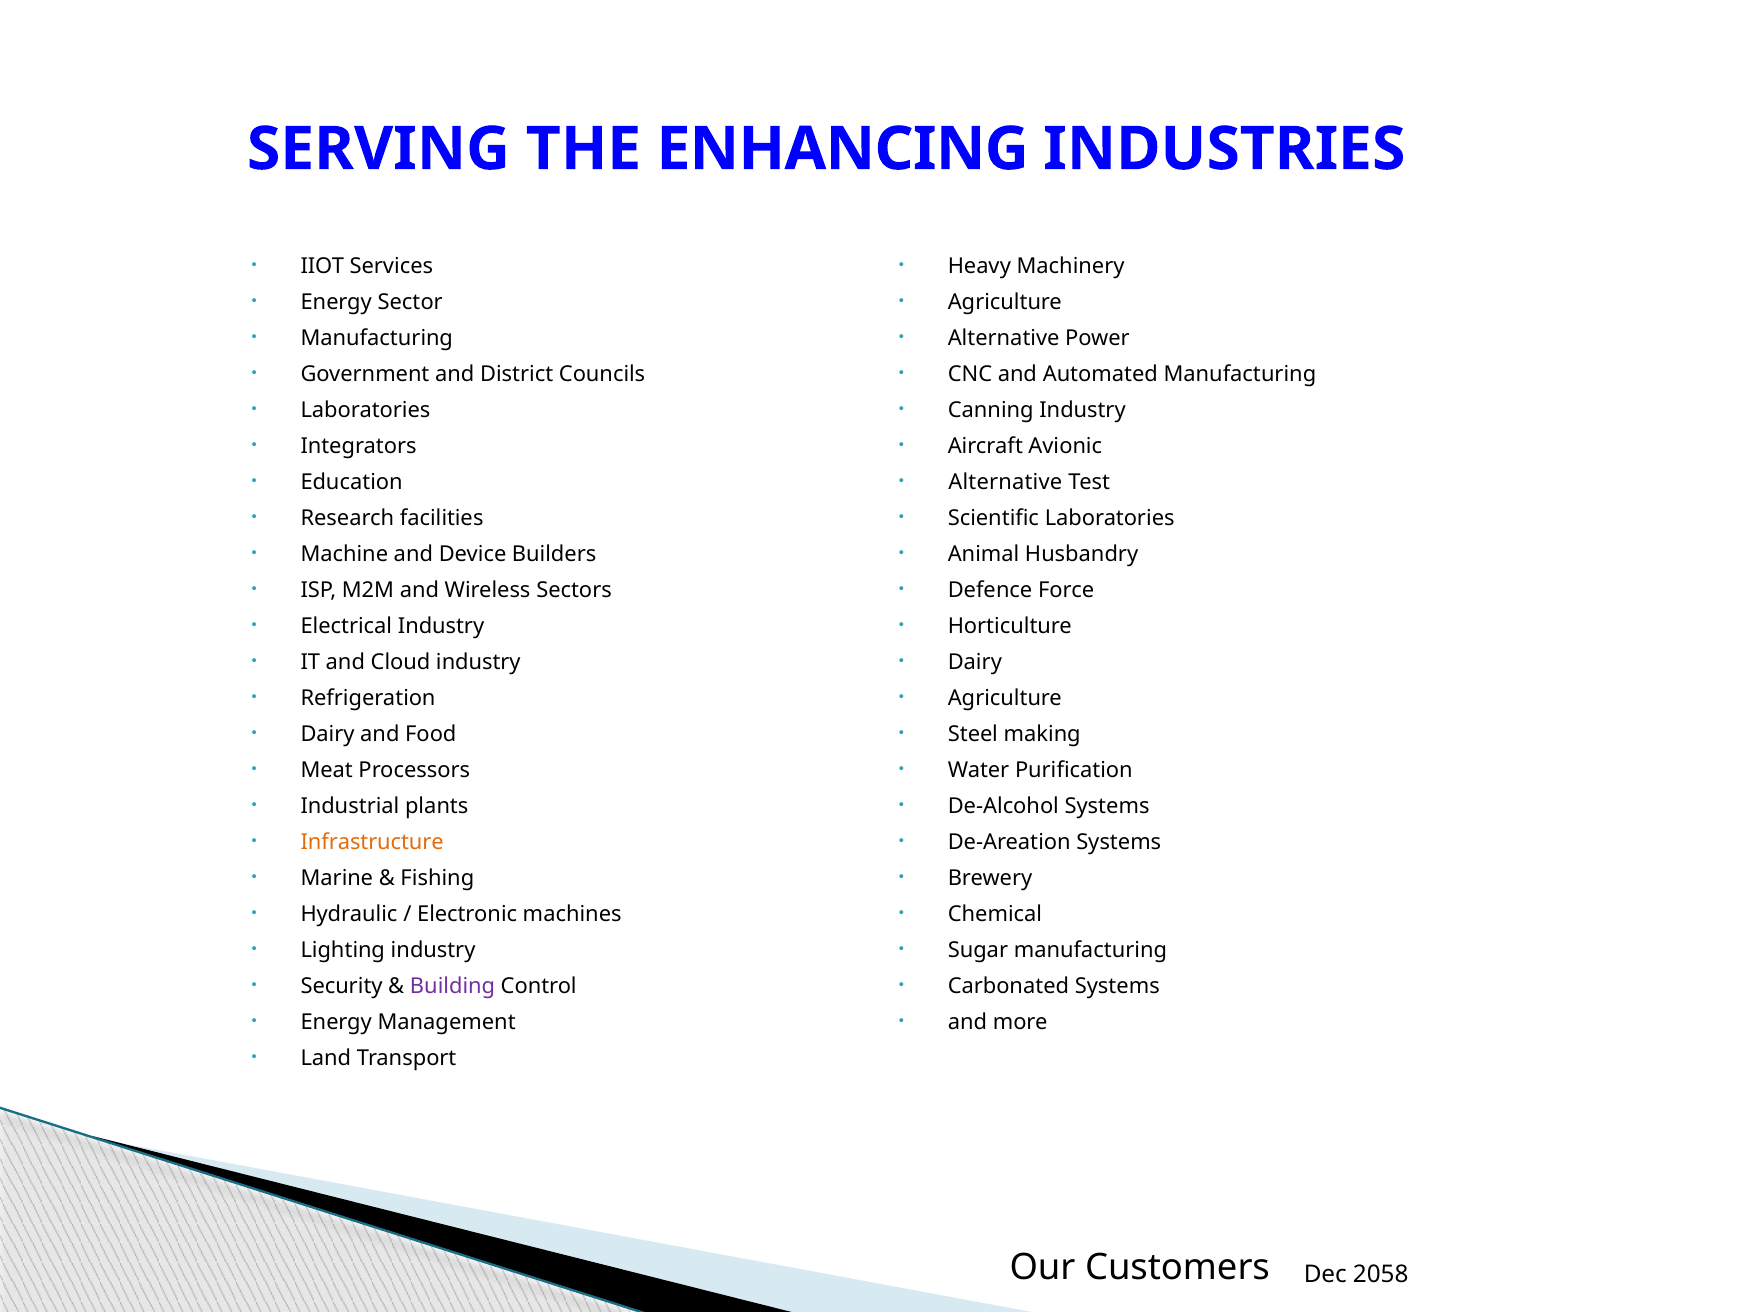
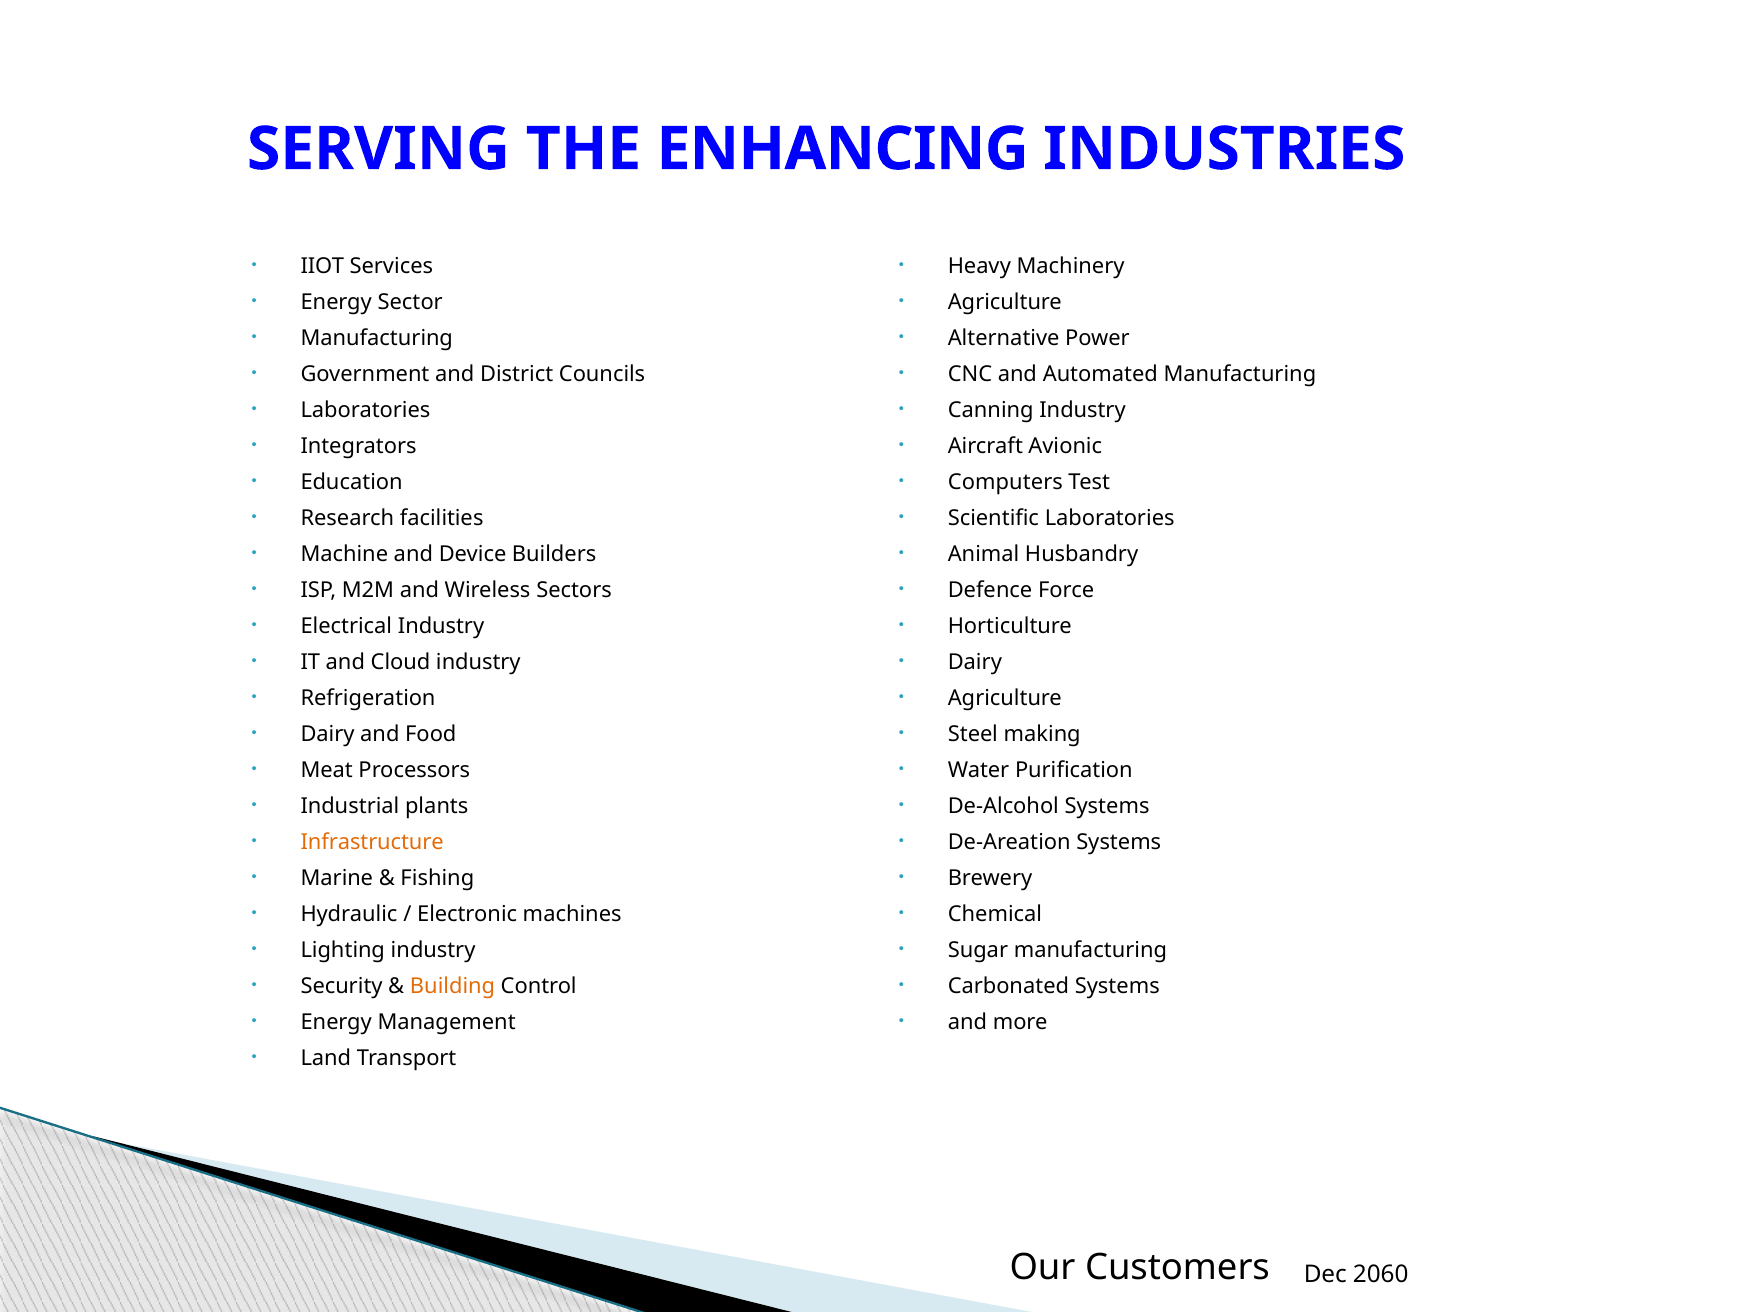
Alternative at (1005, 482): Alternative -> Computers
Building colour: purple -> orange
2058: 2058 -> 2060
